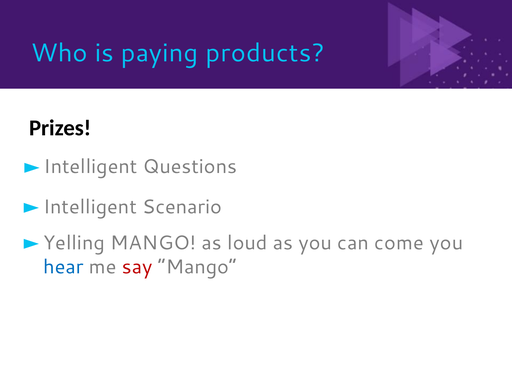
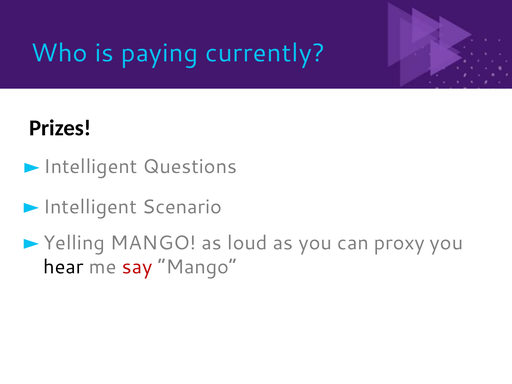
products: products -> currently
come: come -> proxy
hear colour: blue -> black
